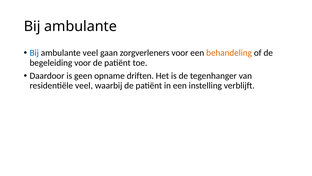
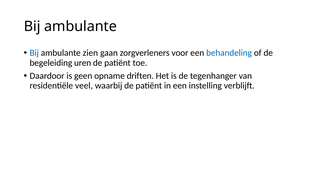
ambulante veel: veel -> zien
behandeling colour: orange -> blue
begeleiding voor: voor -> uren
